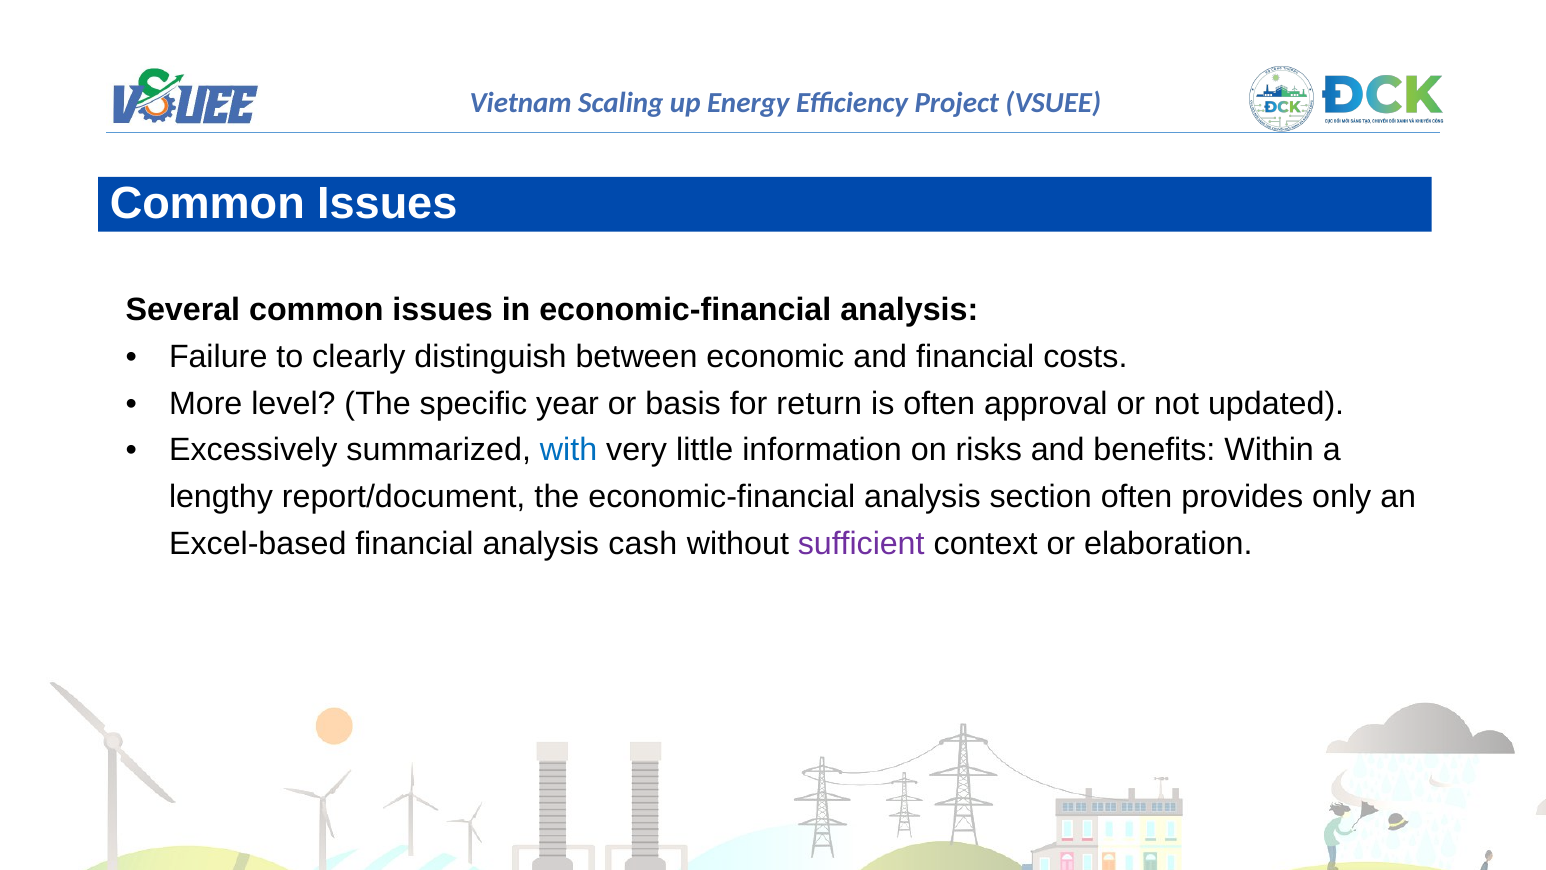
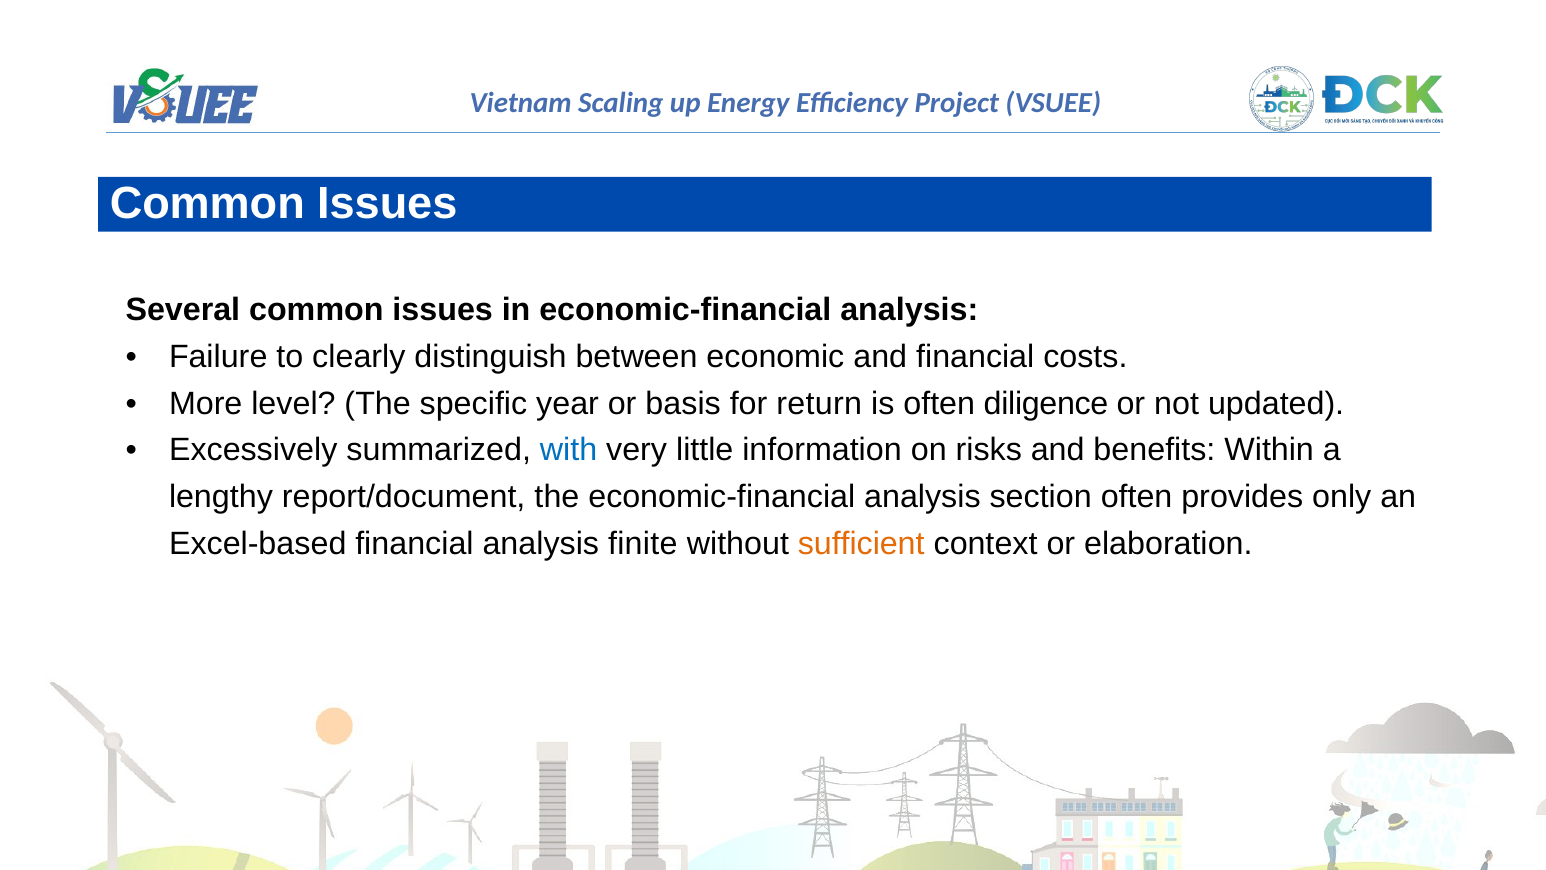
approval: approval -> diligence
cash: cash -> finite
sufficient colour: purple -> orange
